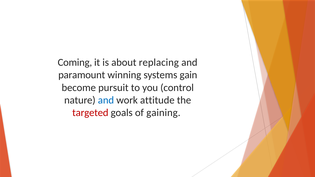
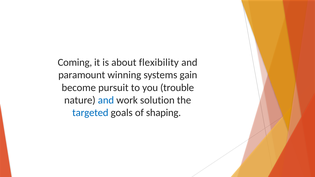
replacing: replacing -> flexibility
control: control -> trouble
attitude: attitude -> solution
targeted colour: red -> blue
gaining: gaining -> shaping
